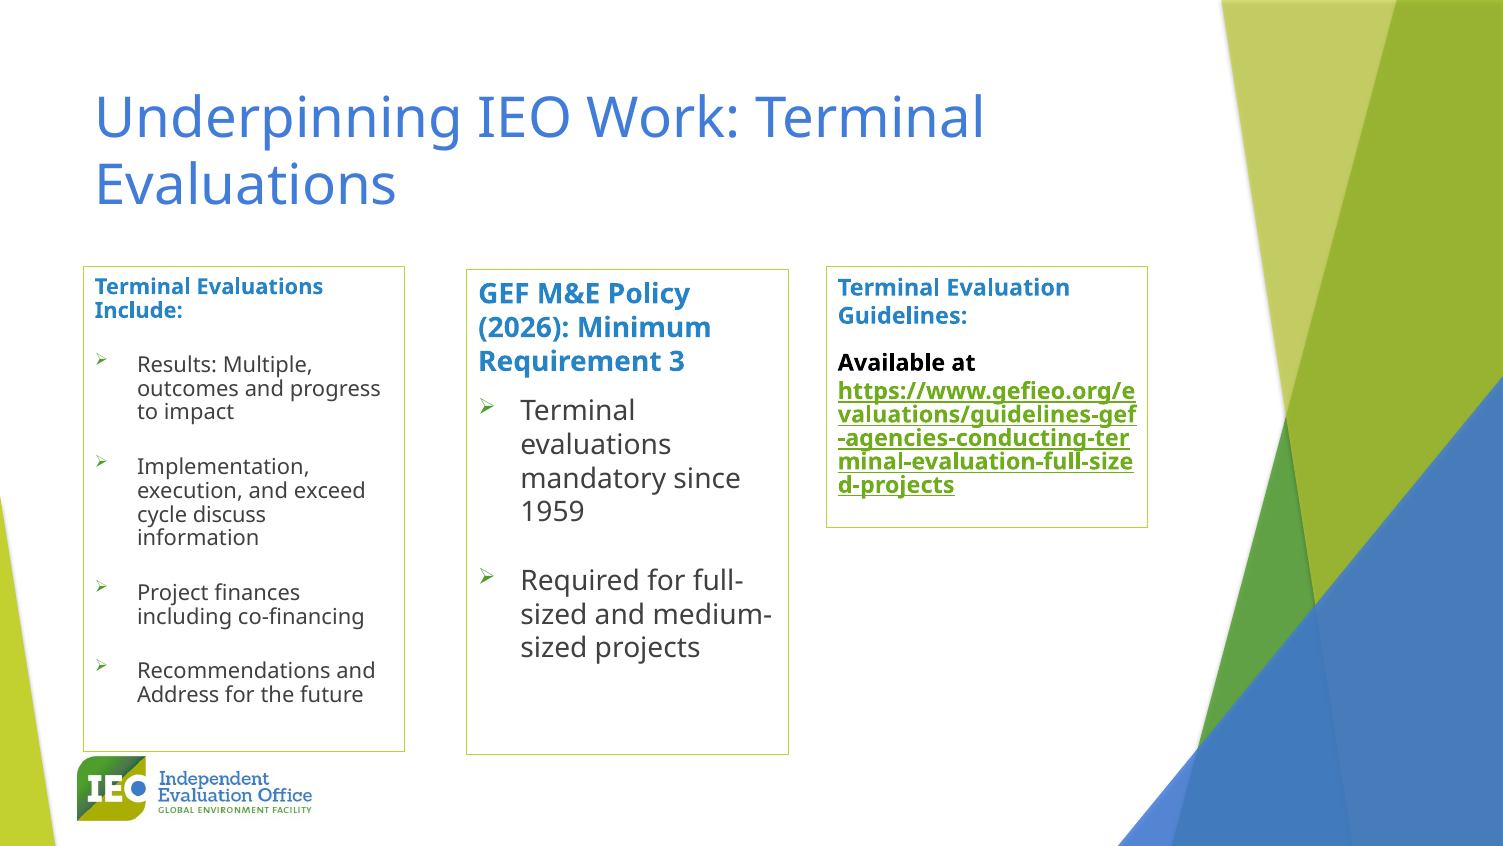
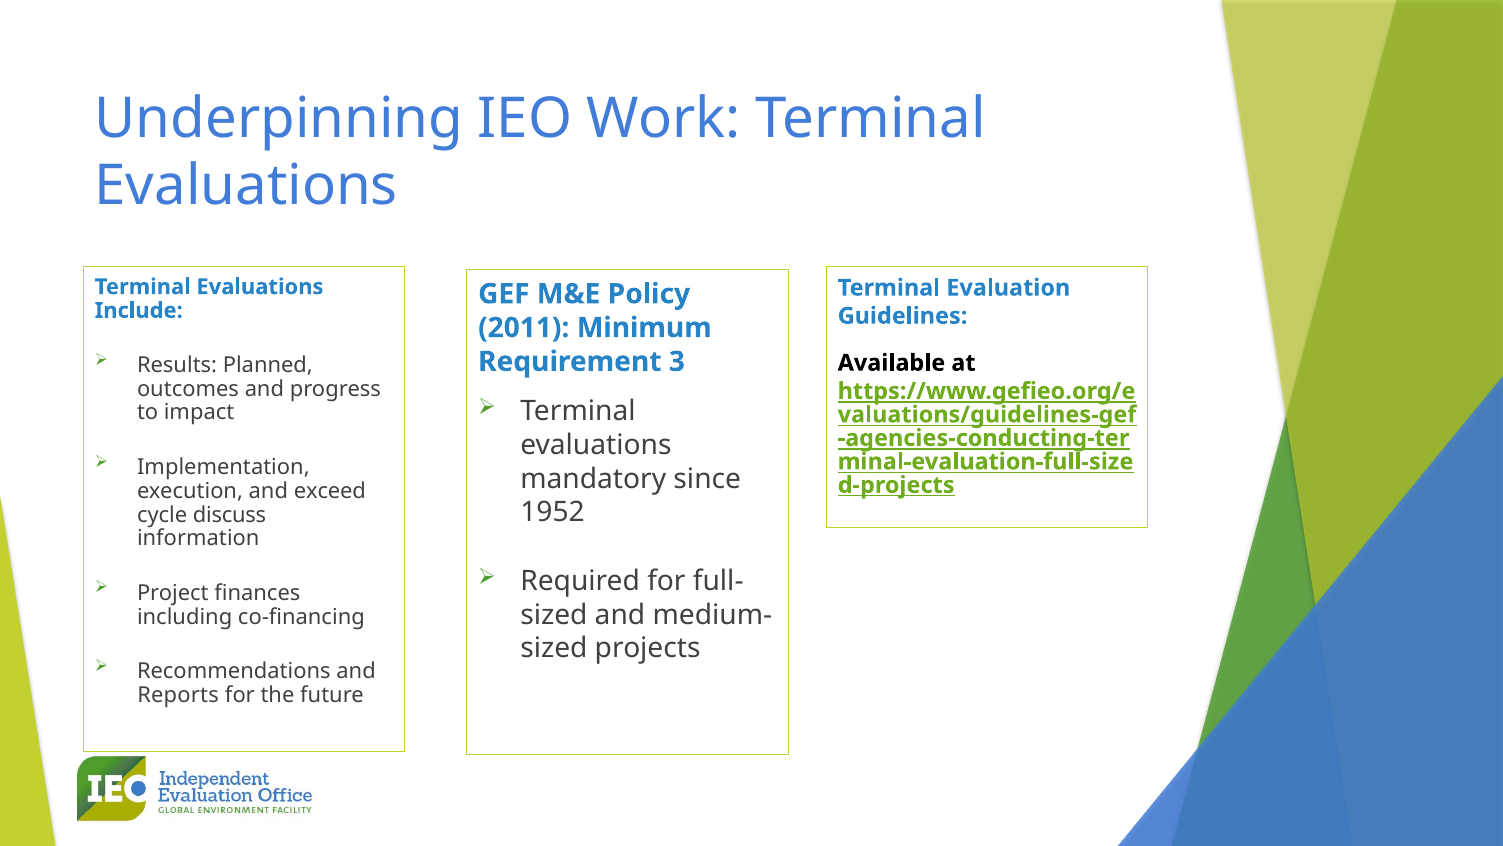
2026: 2026 -> 2011
Multiple: Multiple -> Planned
1959: 1959 -> 1952
Address: Address -> Reports
